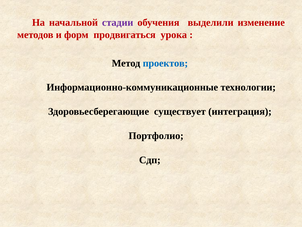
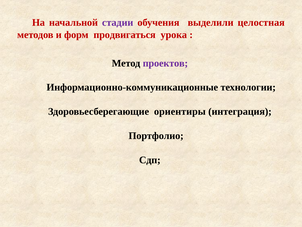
изменение: изменение -> целостная
проектов colour: blue -> purple
существует: существует -> ориентиры
